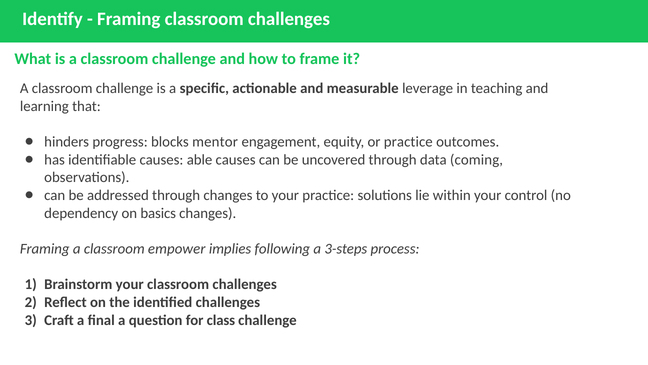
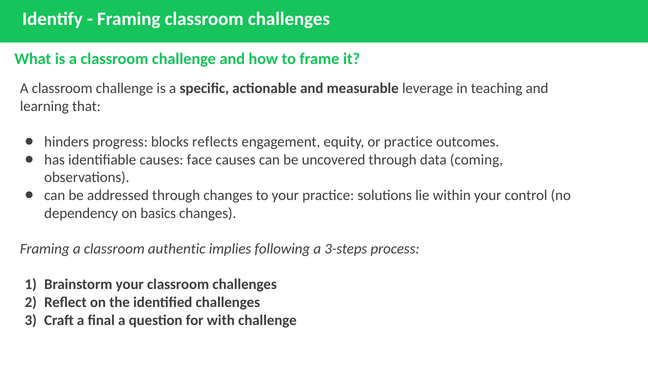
mentor: mentor -> reflects
able: able -> face
empower: empower -> authentic
class: class -> with
